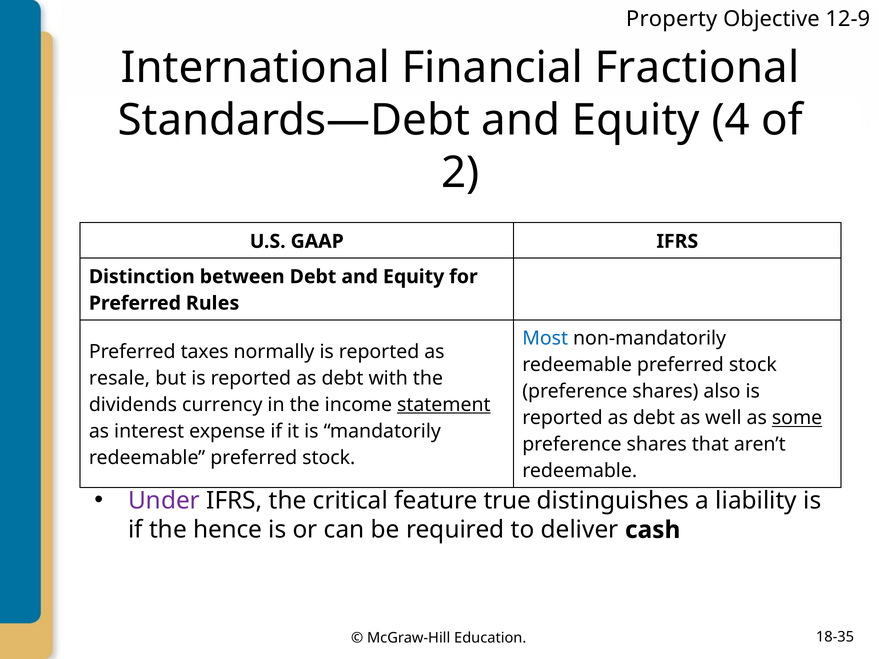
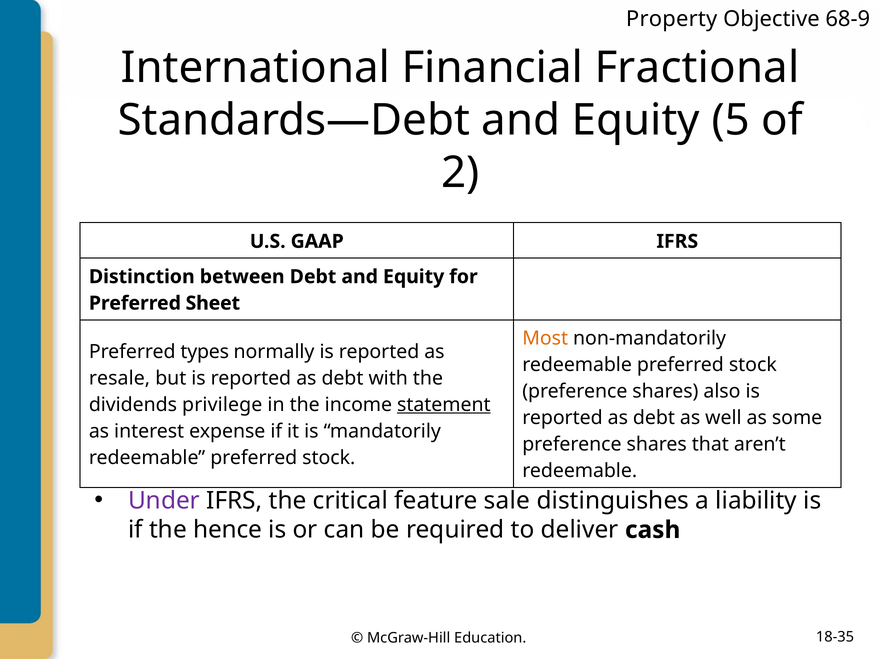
12-9: 12-9 -> 68-9
4: 4 -> 5
Rules: Rules -> Sheet
Most colour: blue -> orange
taxes: taxes -> types
currency: currency -> privilege
some underline: present -> none
true: true -> sale
